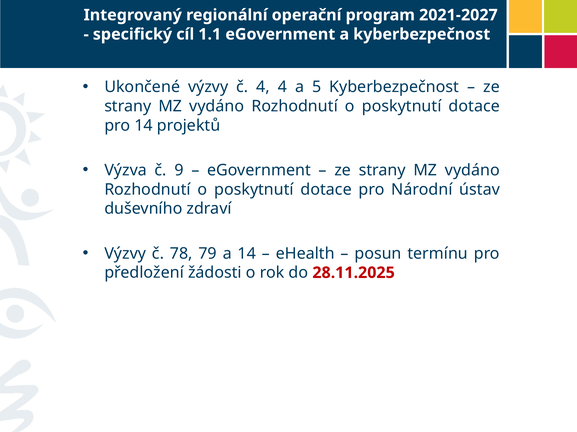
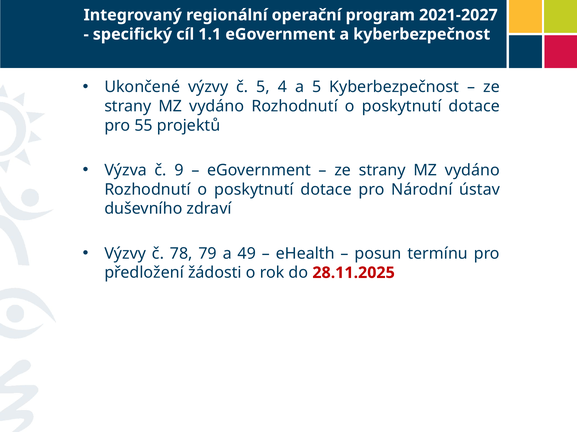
č 4: 4 -> 5
pro 14: 14 -> 55
a 14: 14 -> 49
